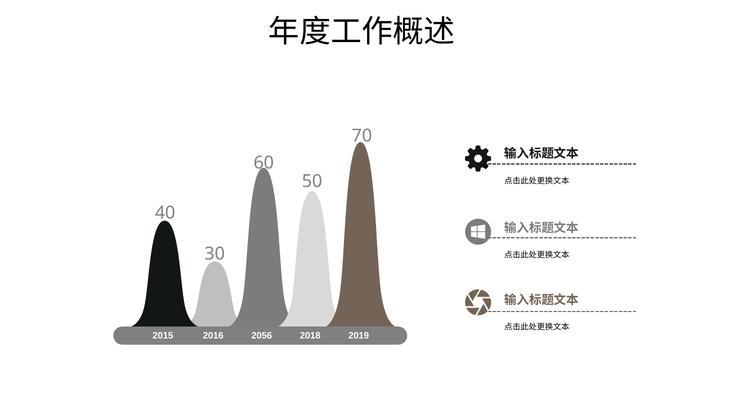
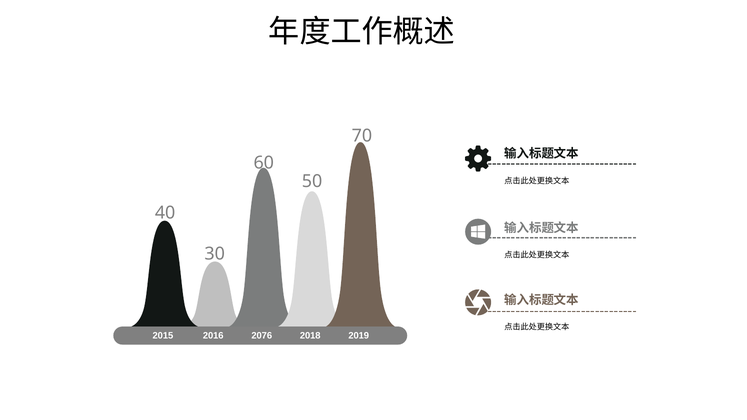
2056: 2056 -> 2076
